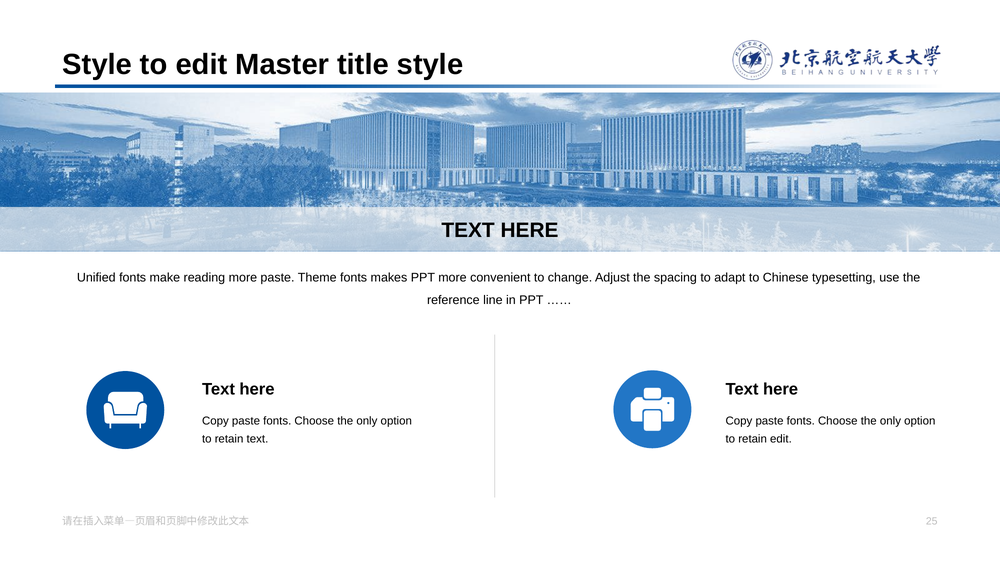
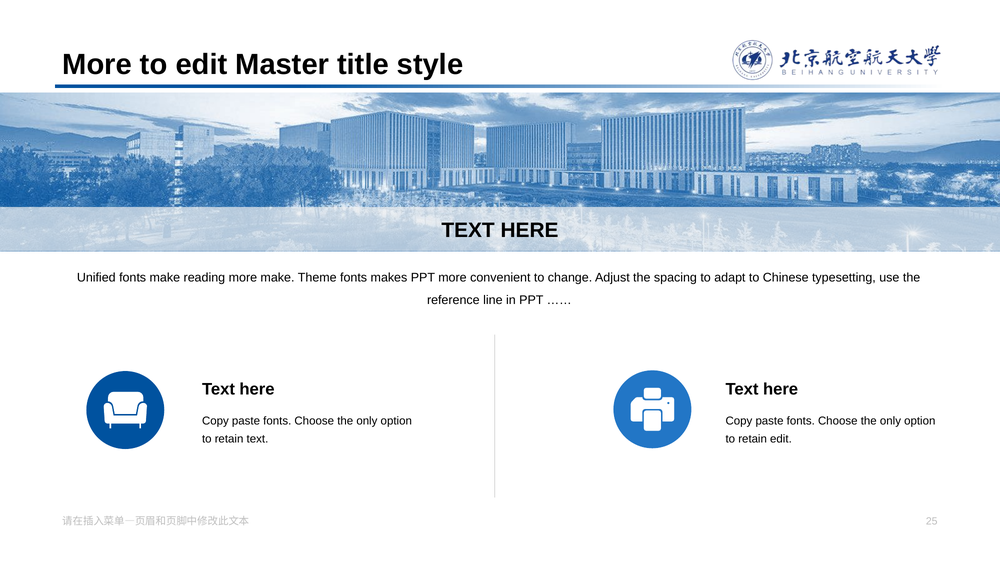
Style at (97, 65): Style -> More
more paste: paste -> make
